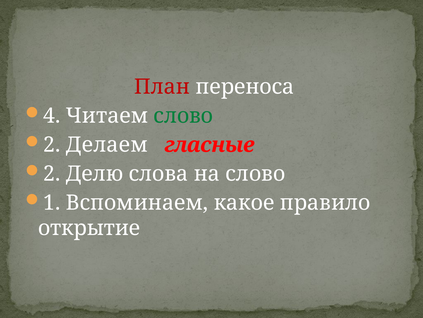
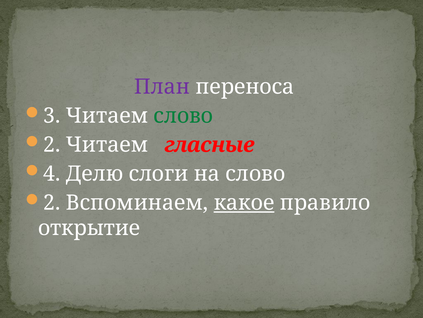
План colour: red -> purple
4: 4 -> 3
2 Делаем: Делаем -> Читаем
2 at (52, 173): 2 -> 4
слова: слова -> слоги
1 at (52, 202): 1 -> 2
какое underline: none -> present
